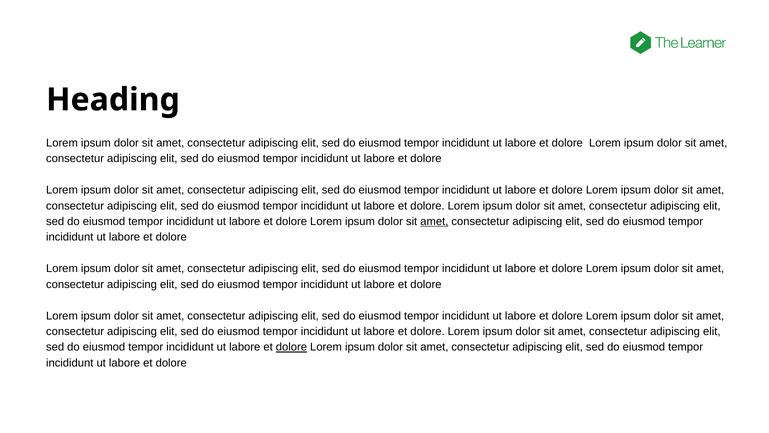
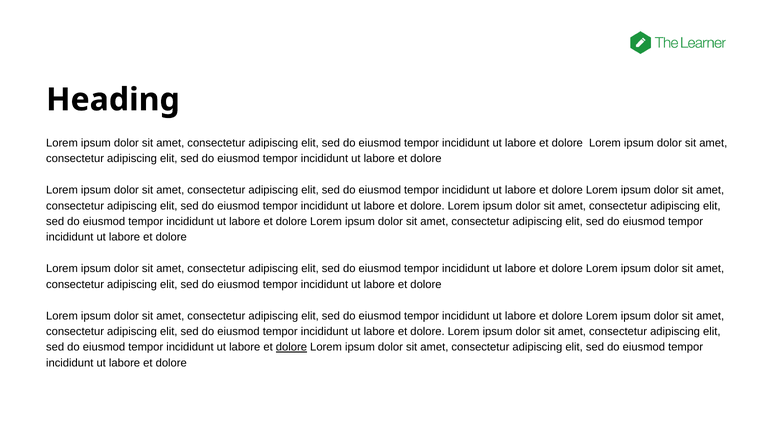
amet at (434, 221) underline: present -> none
